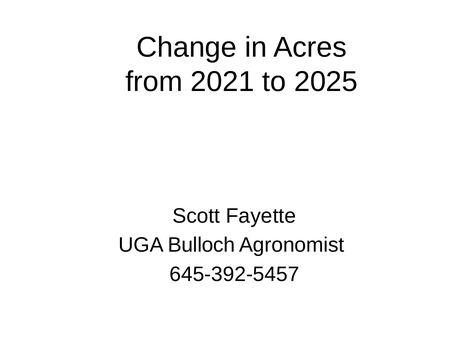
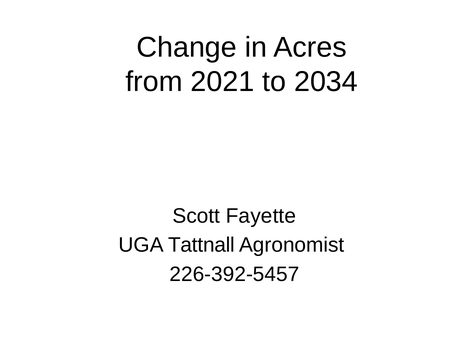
2025: 2025 -> 2034
Bulloch: Bulloch -> Tattnall
645-392-5457: 645-392-5457 -> 226-392-5457
